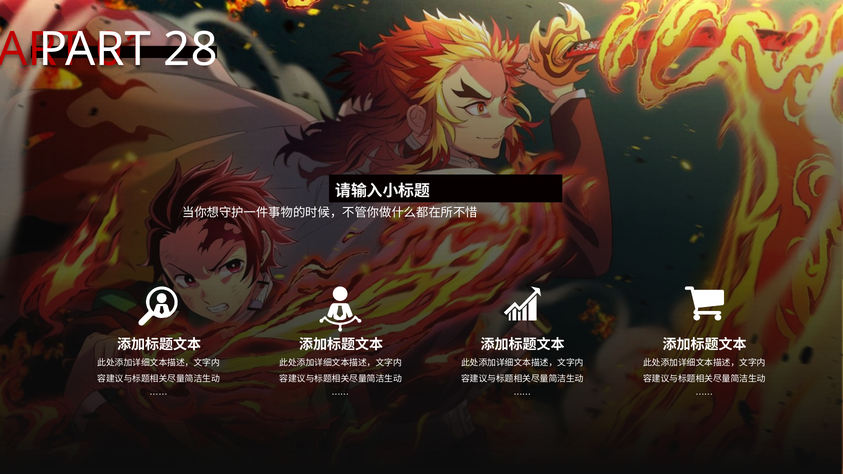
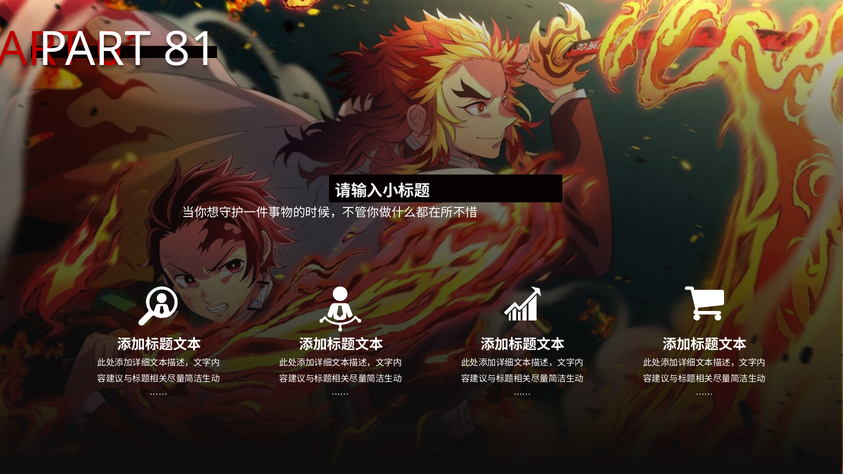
28: 28 -> 81
